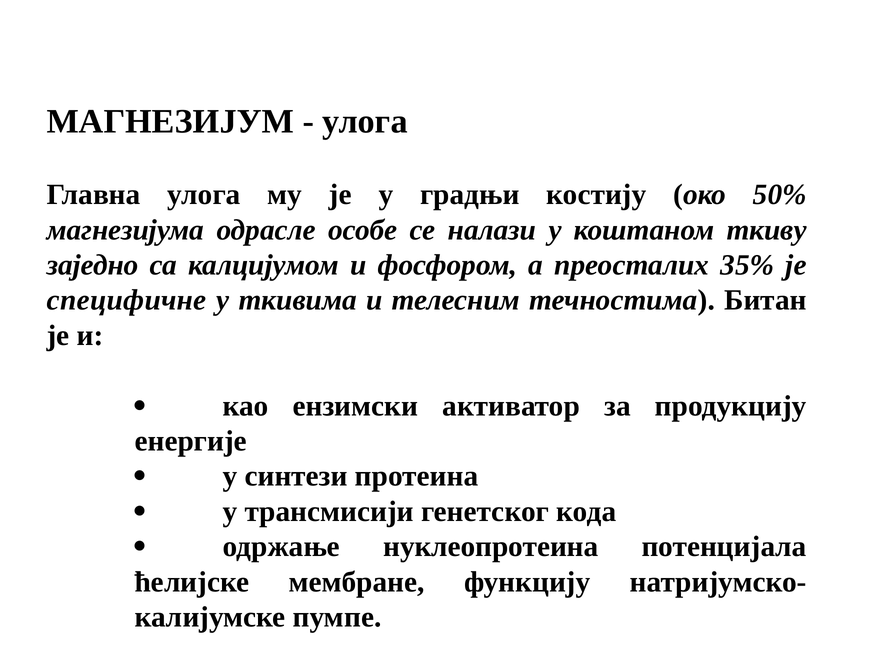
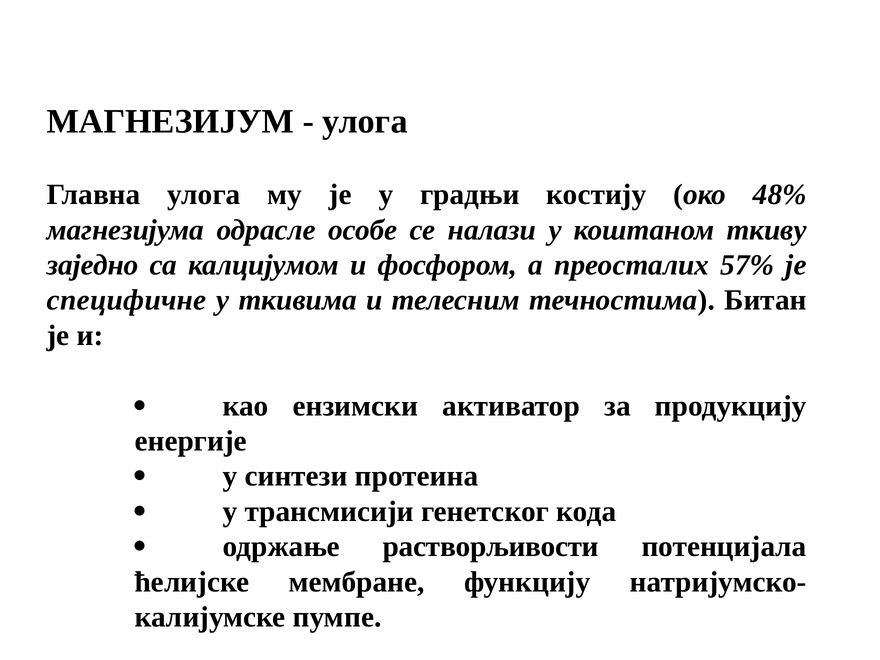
50%: 50% -> 48%
35%: 35% -> 57%
нуклеопротеина: нуклеопротеина -> растворљивости
